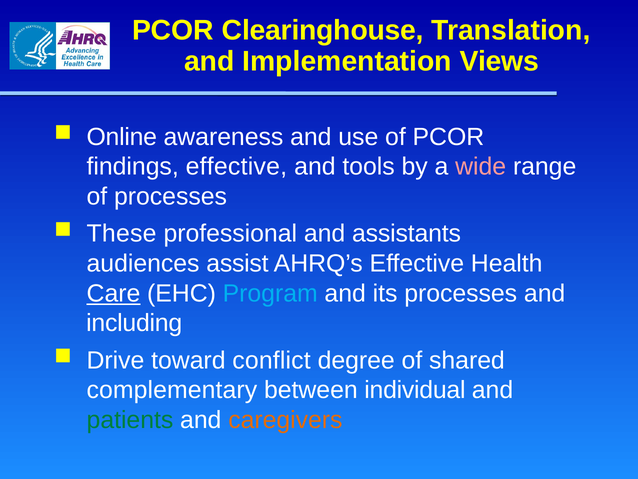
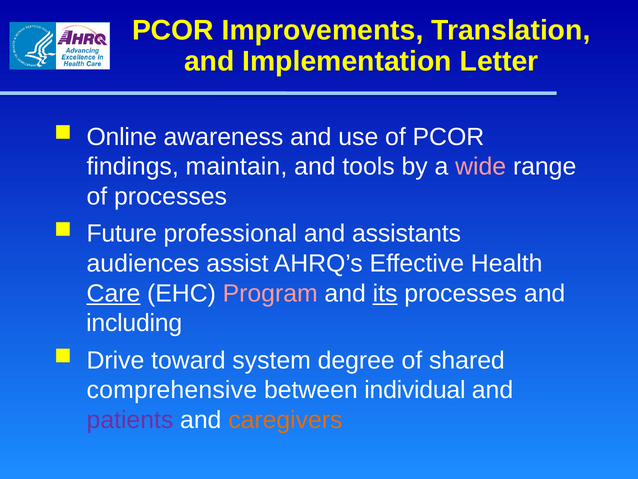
Clearinghouse: Clearinghouse -> Improvements
Views: Views -> Letter
findings effective: effective -> maintain
These: These -> Future
Program colour: light blue -> pink
its underline: none -> present
conflict: conflict -> system
complementary: complementary -> comprehensive
patients colour: green -> purple
